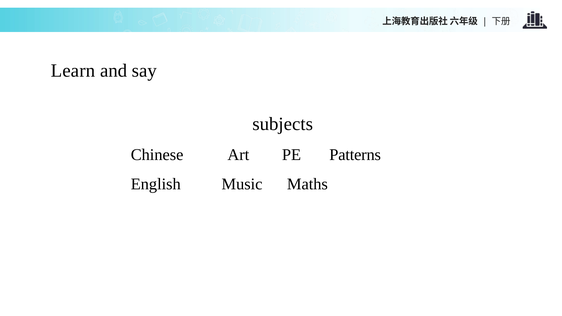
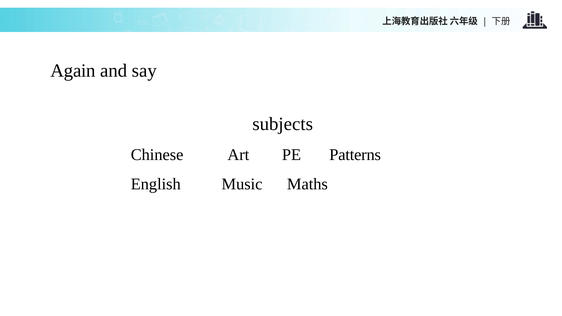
Learn: Learn -> Again
